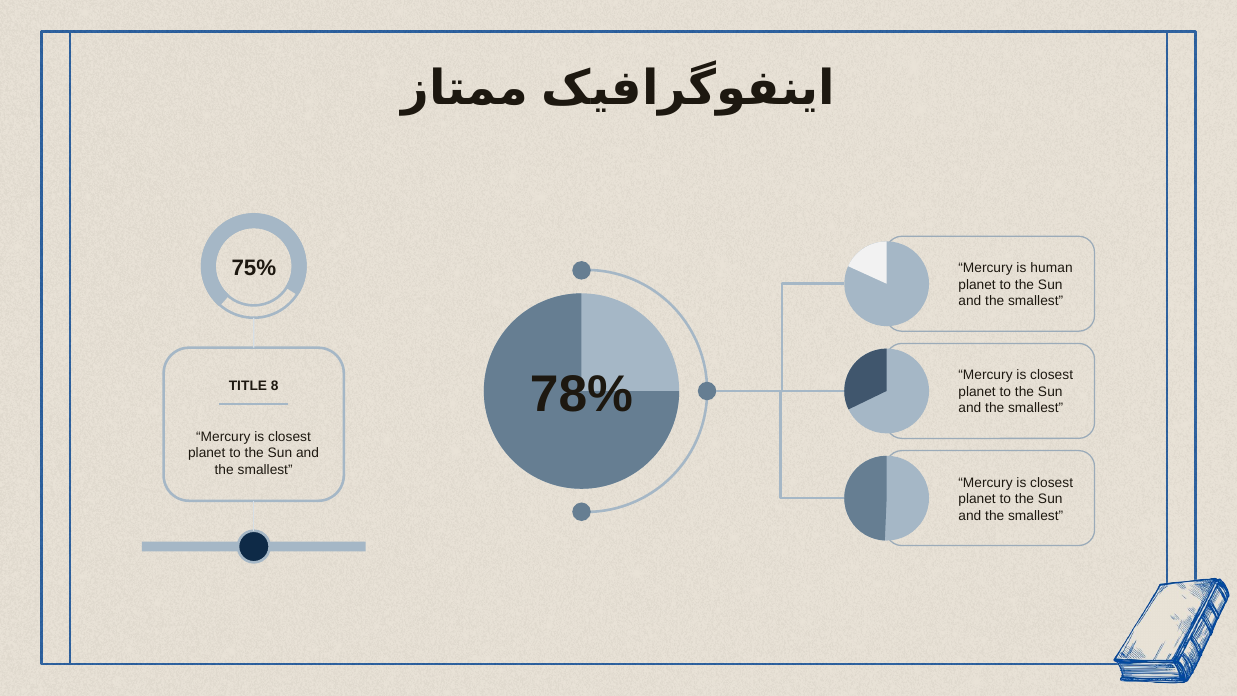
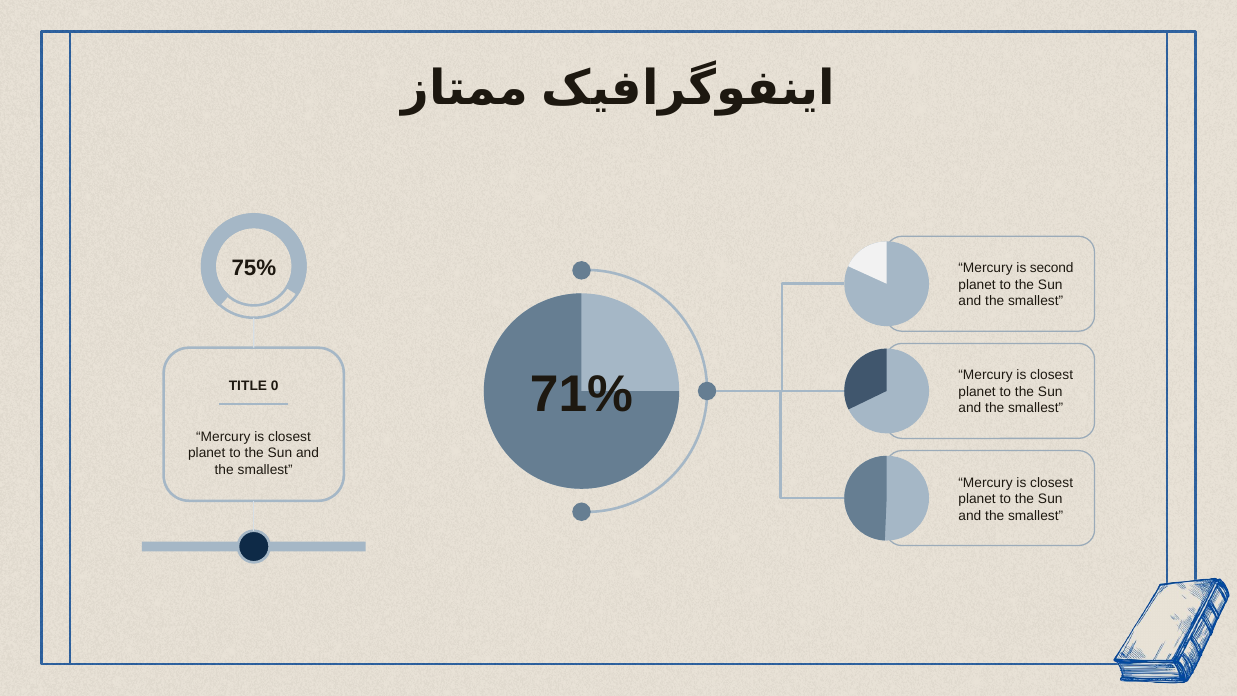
human: human -> second
78%: 78% -> 71%
8: 8 -> 0
